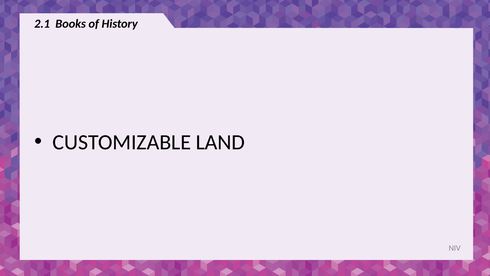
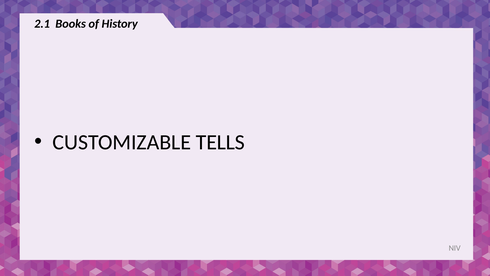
LAND: LAND -> TELLS
